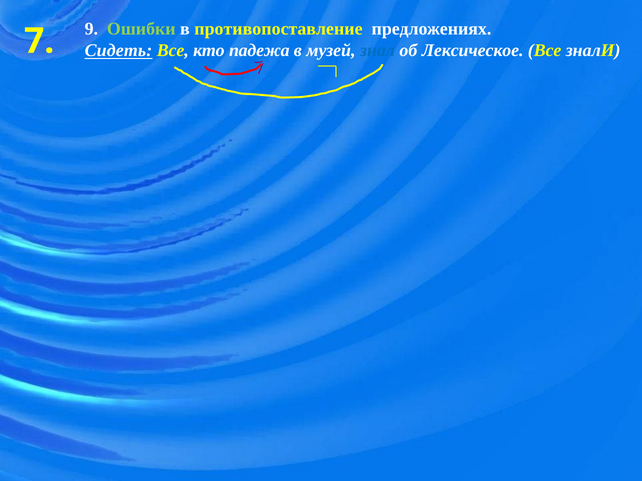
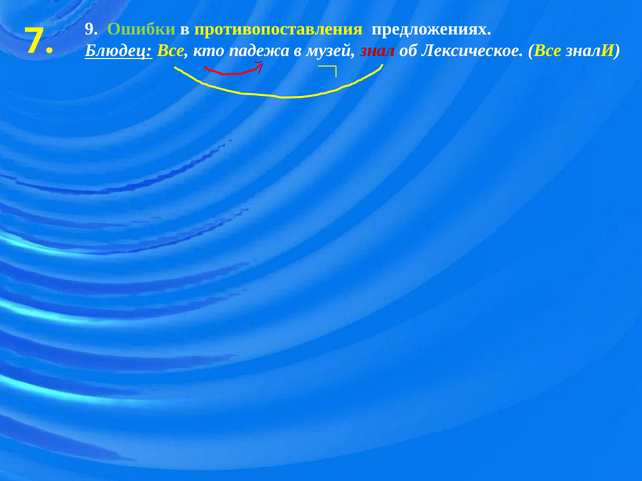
противопоставление: противопоставление -> противопоставления
Сидеть: Сидеть -> Блюдец
знал colour: blue -> red
